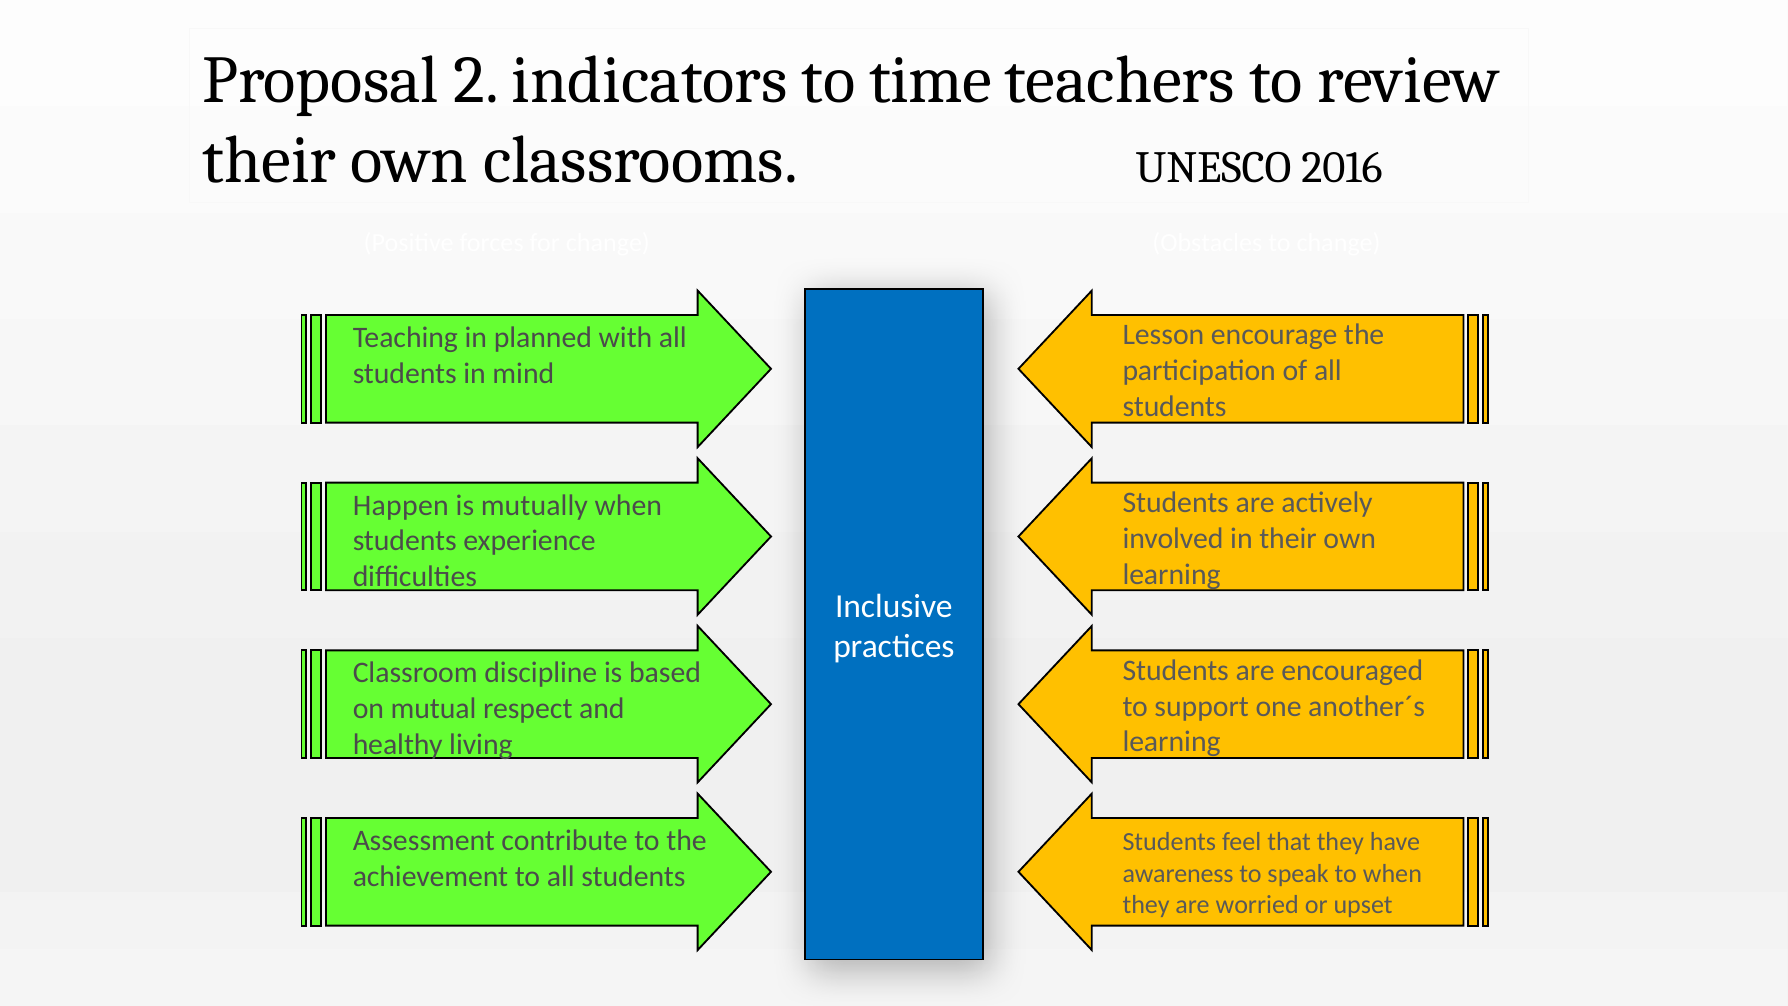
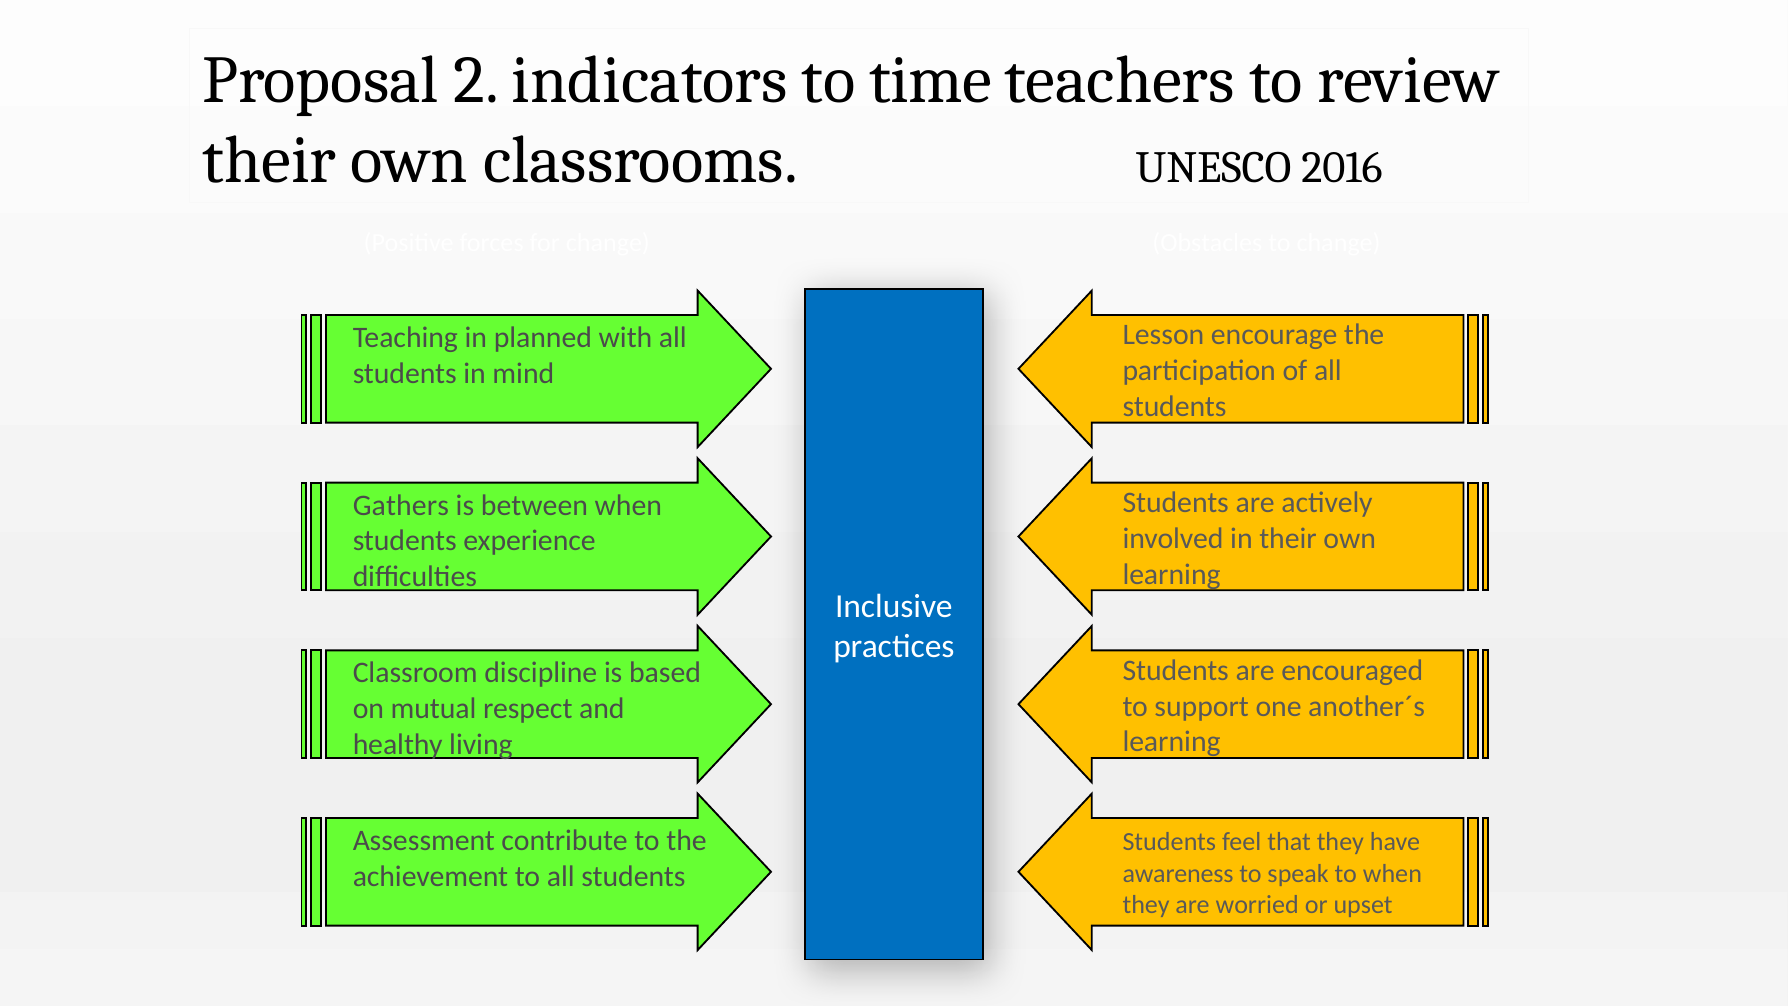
Happen: Happen -> Gathers
mutually: mutually -> between
